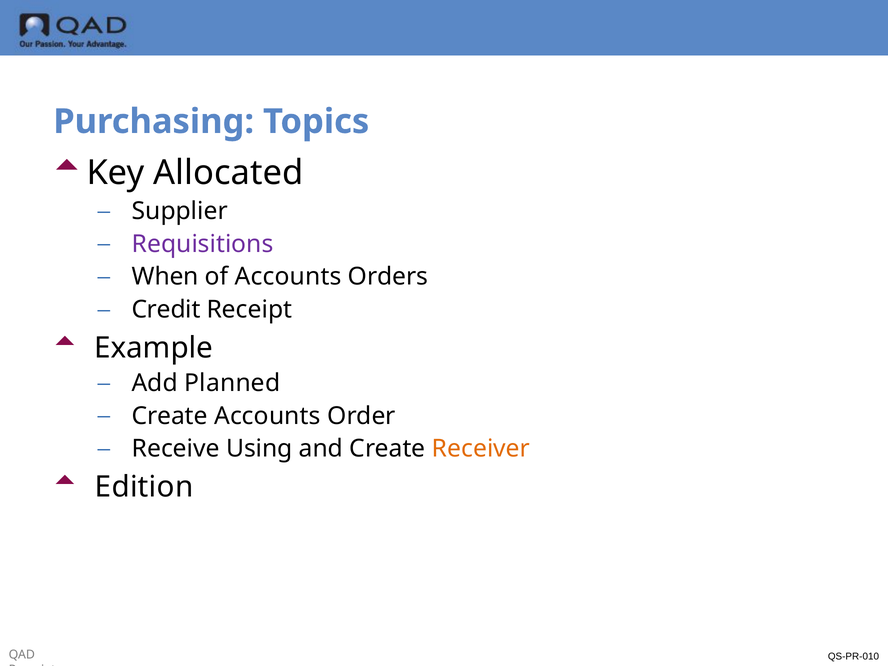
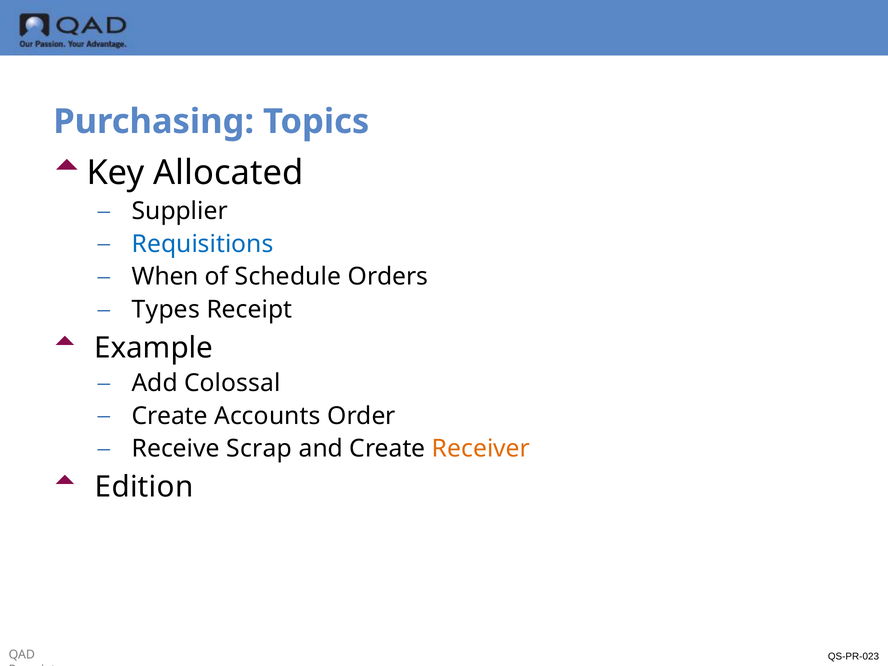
Requisitions colour: purple -> blue
of Accounts: Accounts -> Schedule
Credit: Credit -> Types
Planned: Planned -> Colossal
Using: Using -> Scrap
QS-PR-010: QS-PR-010 -> QS-PR-023
